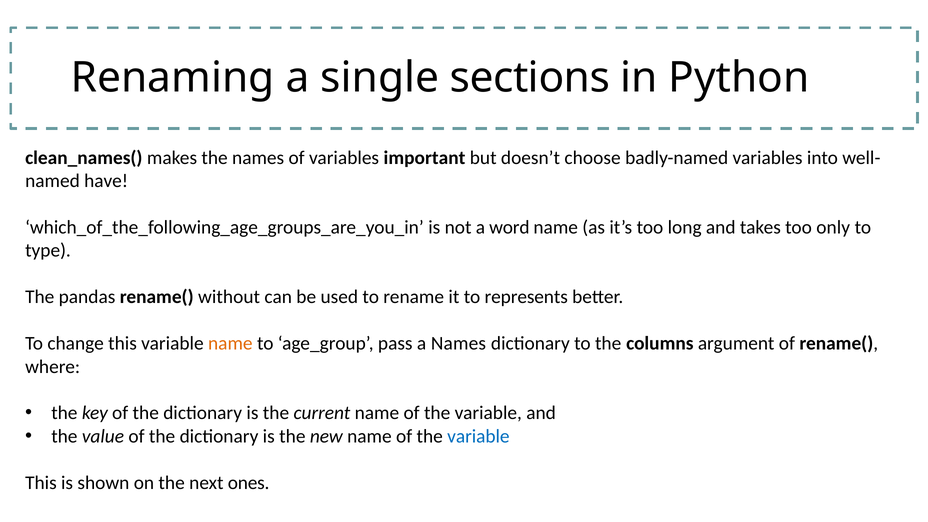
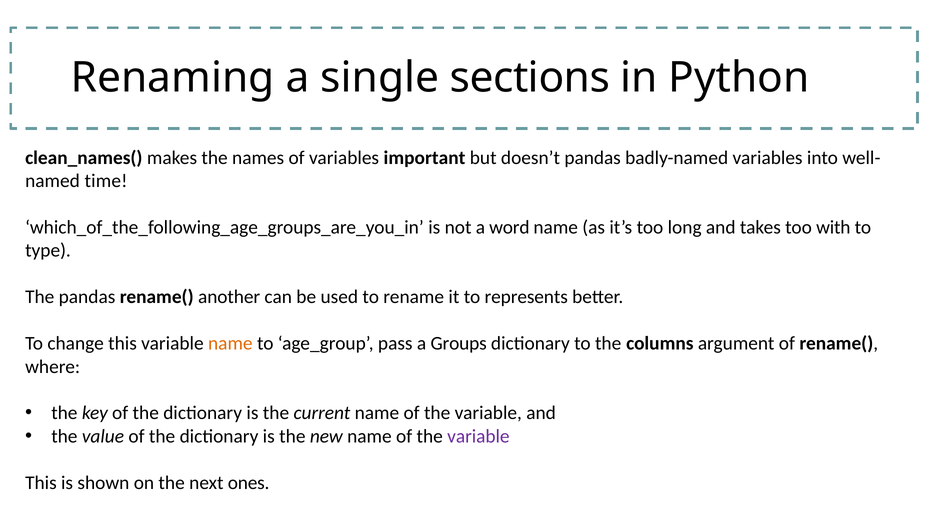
doesn’t choose: choose -> pandas
have: have -> time
only: only -> with
without: without -> another
a Names: Names -> Groups
variable at (478, 436) colour: blue -> purple
